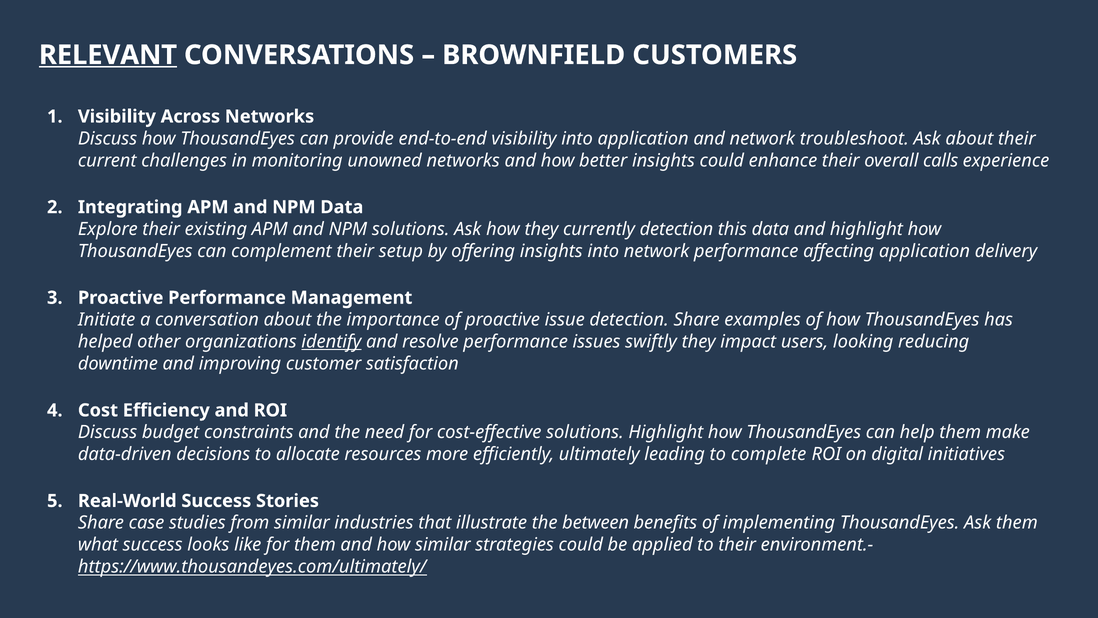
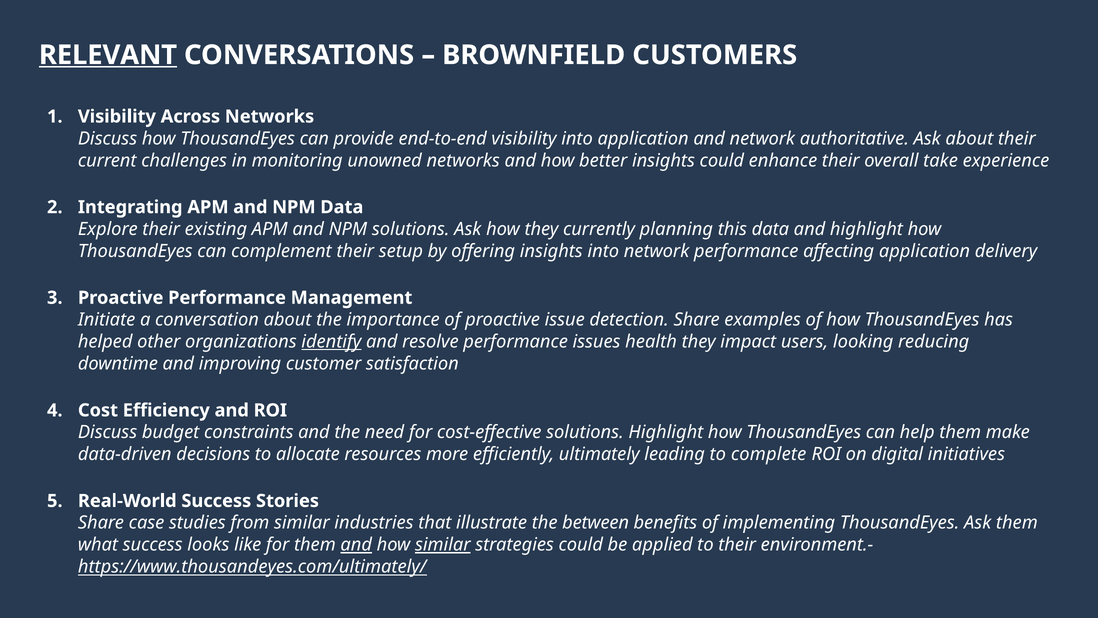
troubleshoot: troubleshoot -> authoritative
calls: calls -> take
currently detection: detection -> planning
swiftly: swiftly -> health
and at (356, 545) underline: none -> present
similar at (443, 545) underline: none -> present
